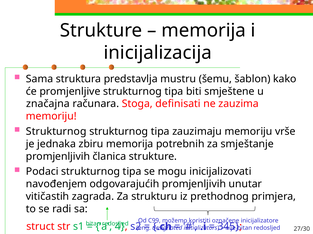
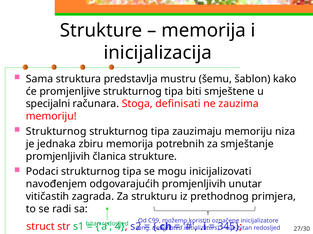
značajna: značajna -> specijalni
vrše: vrše -> niza
